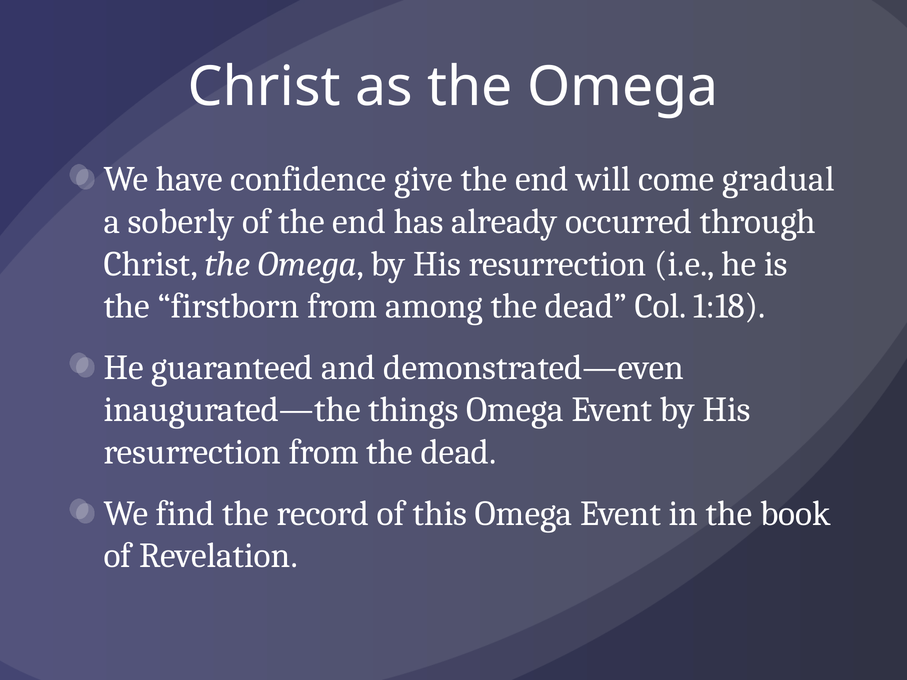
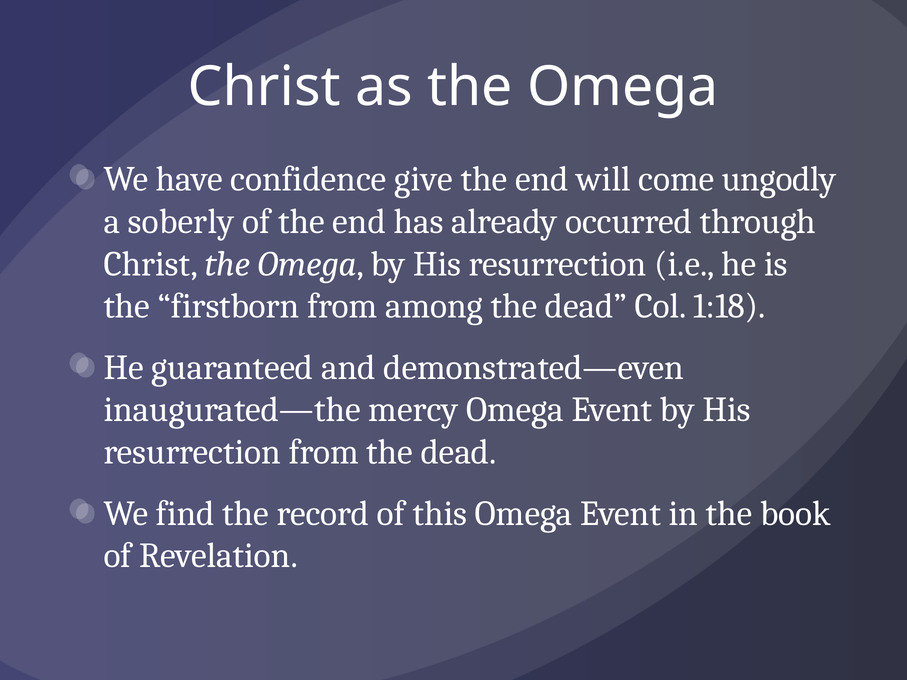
gradual: gradual -> ungodly
things: things -> mercy
